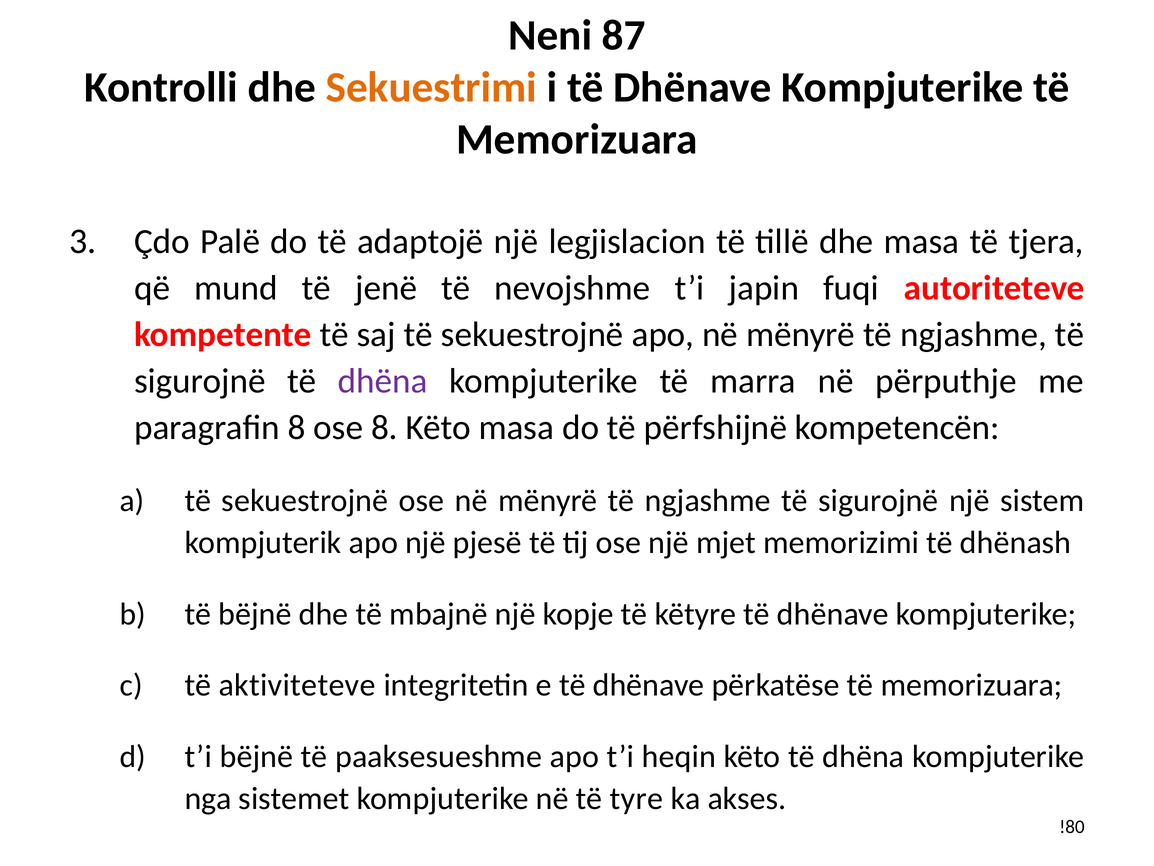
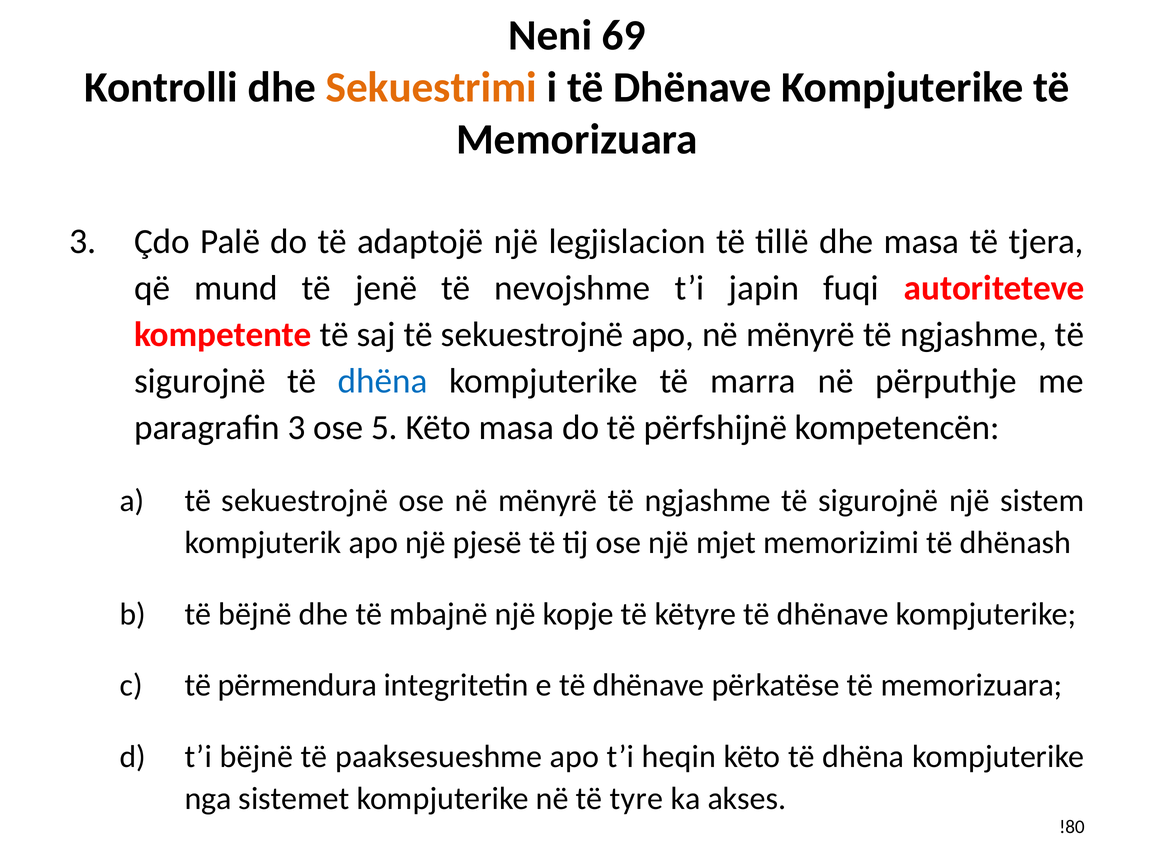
87: 87 -> 69
dhëna at (383, 381) colour: purple -> blue
paragrafin 8: 8 -> 3
ose 8: 8 -> 5
aktiviteteve: aktiviteteve -> përmendura
